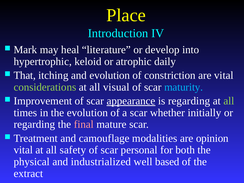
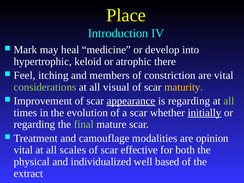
literature: literature -> medicine
daily: daily -> there
That: That -> Feel
and evolution: evolution -> members
maturity colour: light blue -> yellow
initially underline: none -> present
final colour: pink -> light green
safety: safety -> scales
personal: personal -> effective
industrialized: industrialized -> individualized
